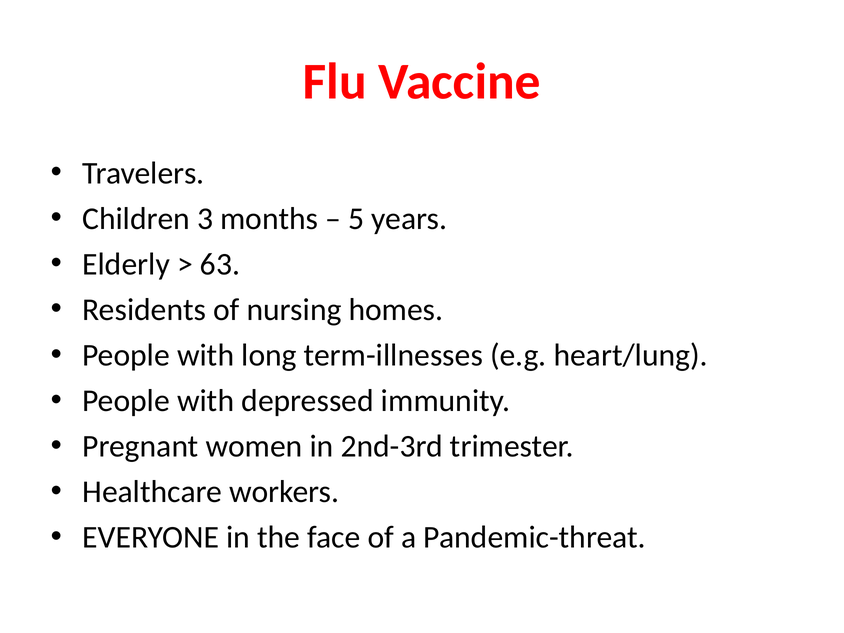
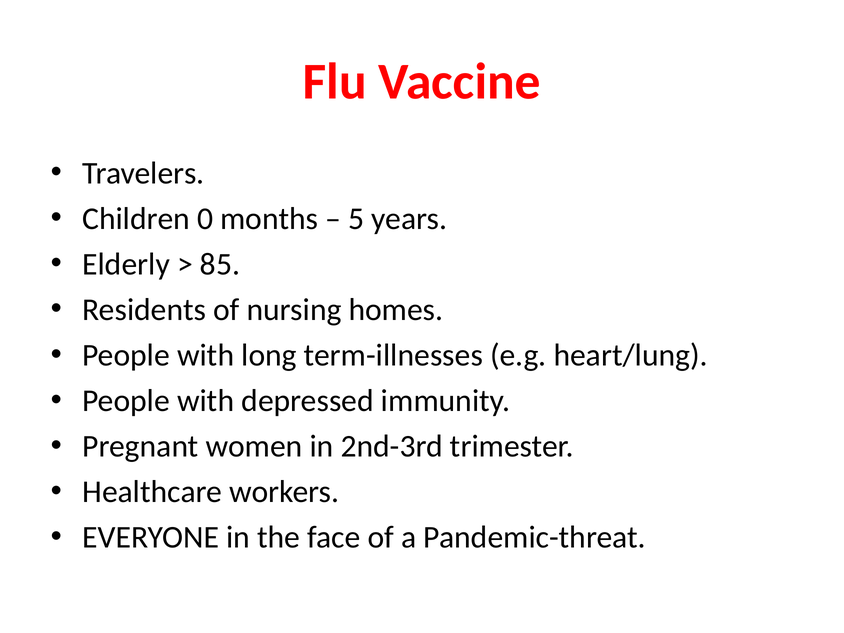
3: 3 -> 0
63: 63 -> 85
